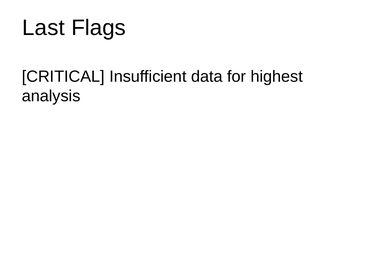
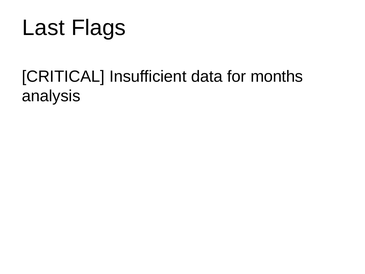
highest: highest -> months
